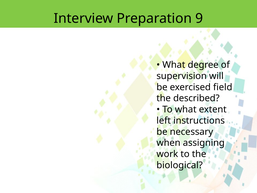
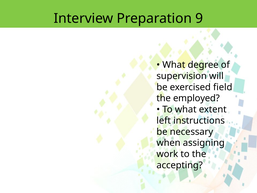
described: described -> employed
biological: biological -> accepting
